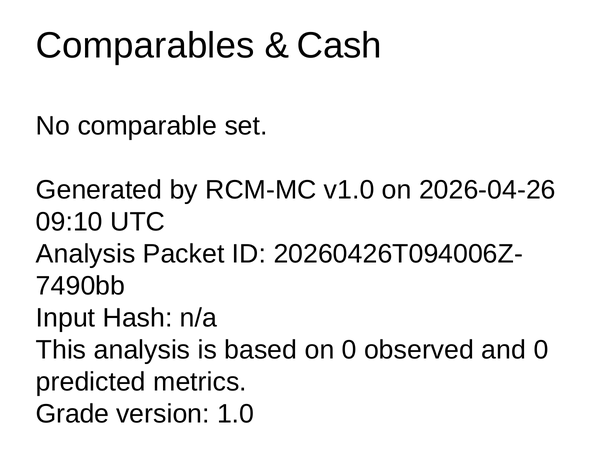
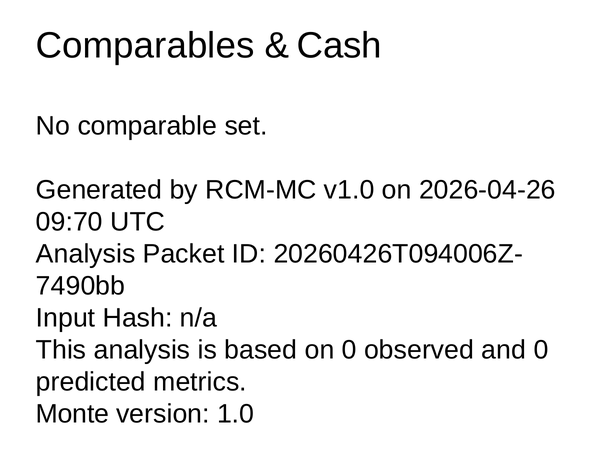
09:10: 09:10 -> 09:70
Grade: Grade -> Monte
